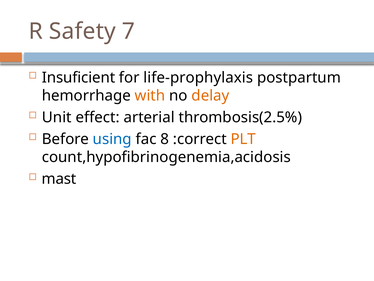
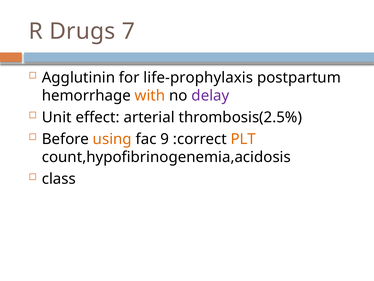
Safety: Safety -> Drugs
Insuficient: Insuficient -> Agglutinin
delay colour: orange -> purple
using colour: blue -> orange
8: 8 -> 9
mast: mast -> class
